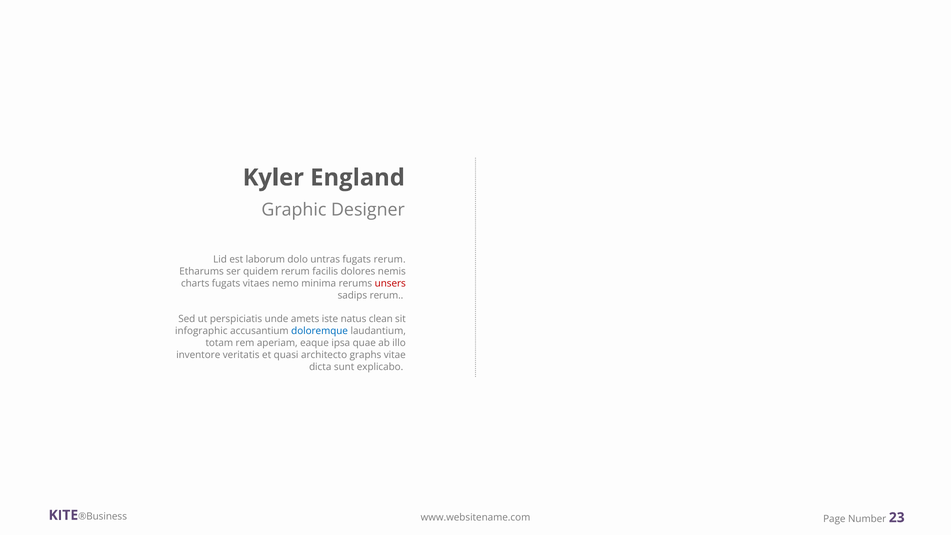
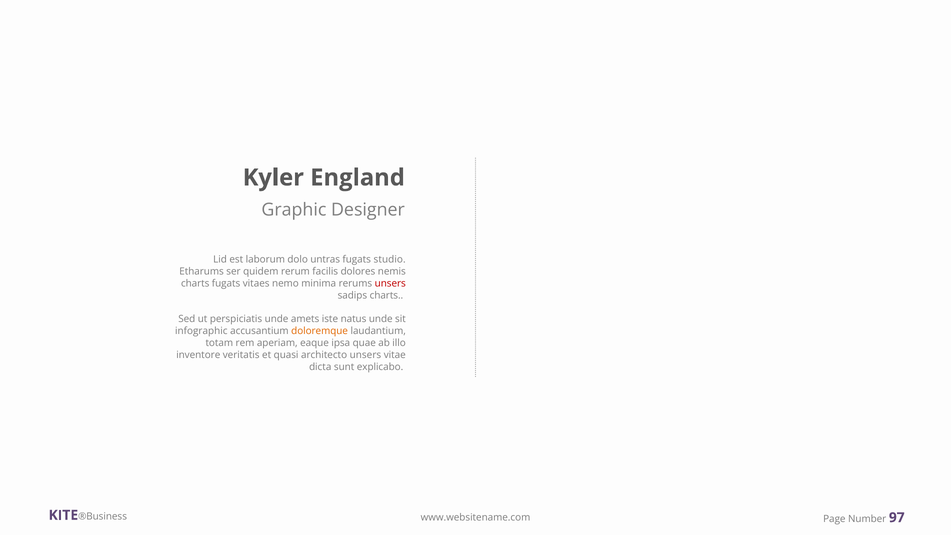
fugats rerum: rerum -> studio
sadips rerum: rerum -> charts
natus clean: clean -> unde
doloremque colour: blue -> orange
architecto graphs: graphs -> unsers
23: 23 -> 97
